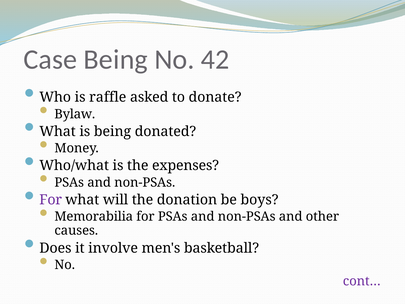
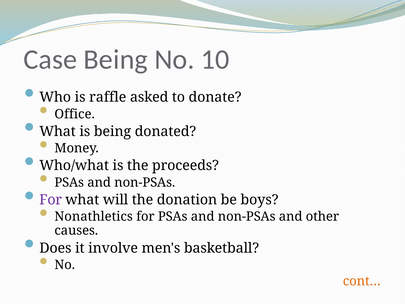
42: 42 -> 10
Bylaw: Bylaw -> Office
expenses: expenses -> proceeds
Memorabilia: Memorabilia -> Nonathletics
cont… colour: purple -> orange
